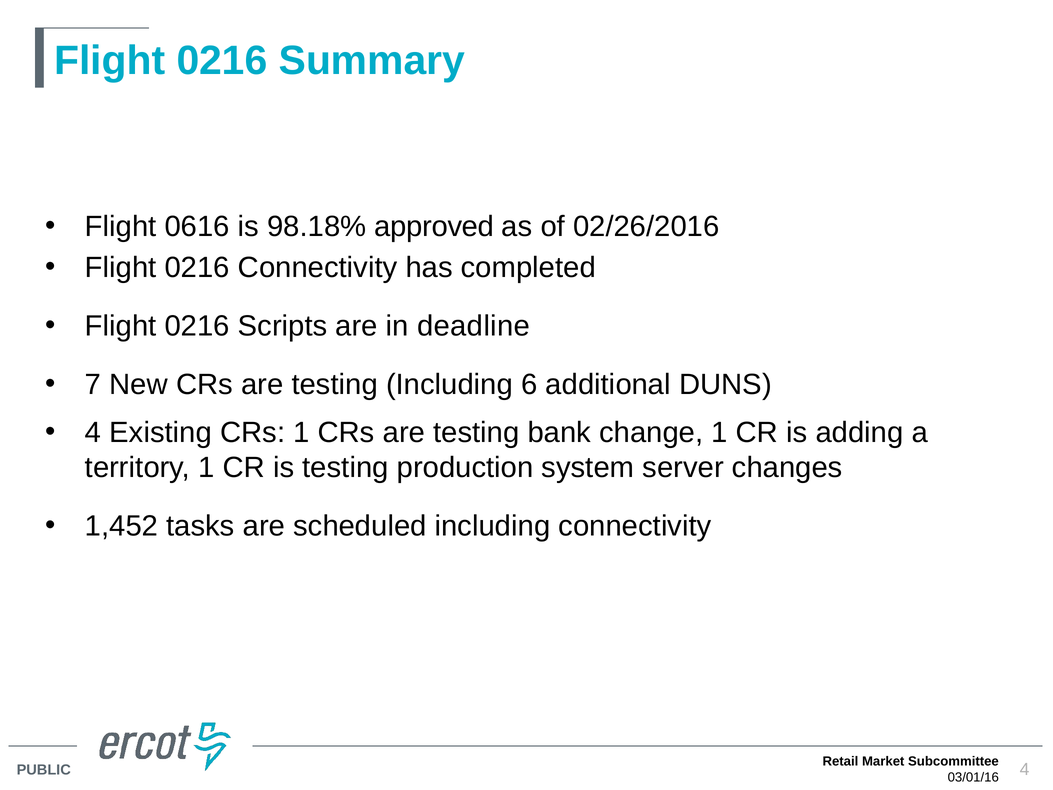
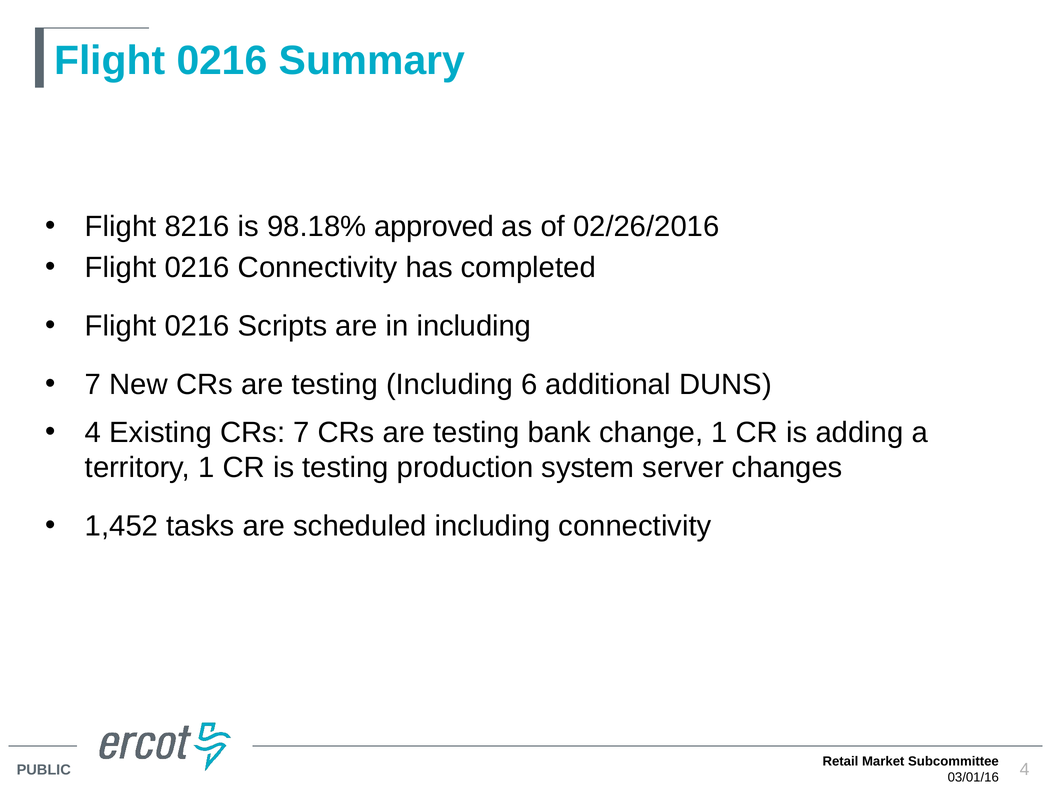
0616: 0616 -> 8216
in deadline: deadline -> including
CRs 1: 1 -> 7
